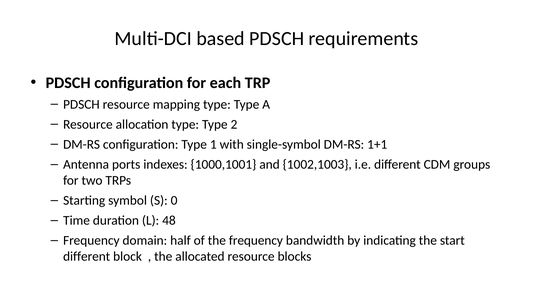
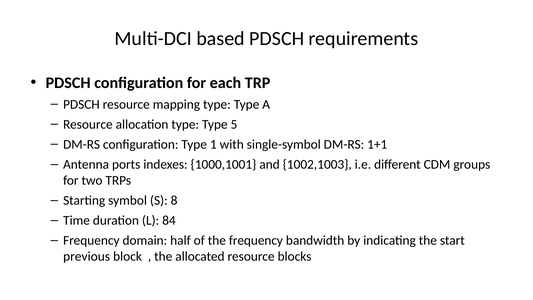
2: 2 -> 5
0: 0 -> 8
48: 48 -> 84
different at (87, 256): different -> previous
